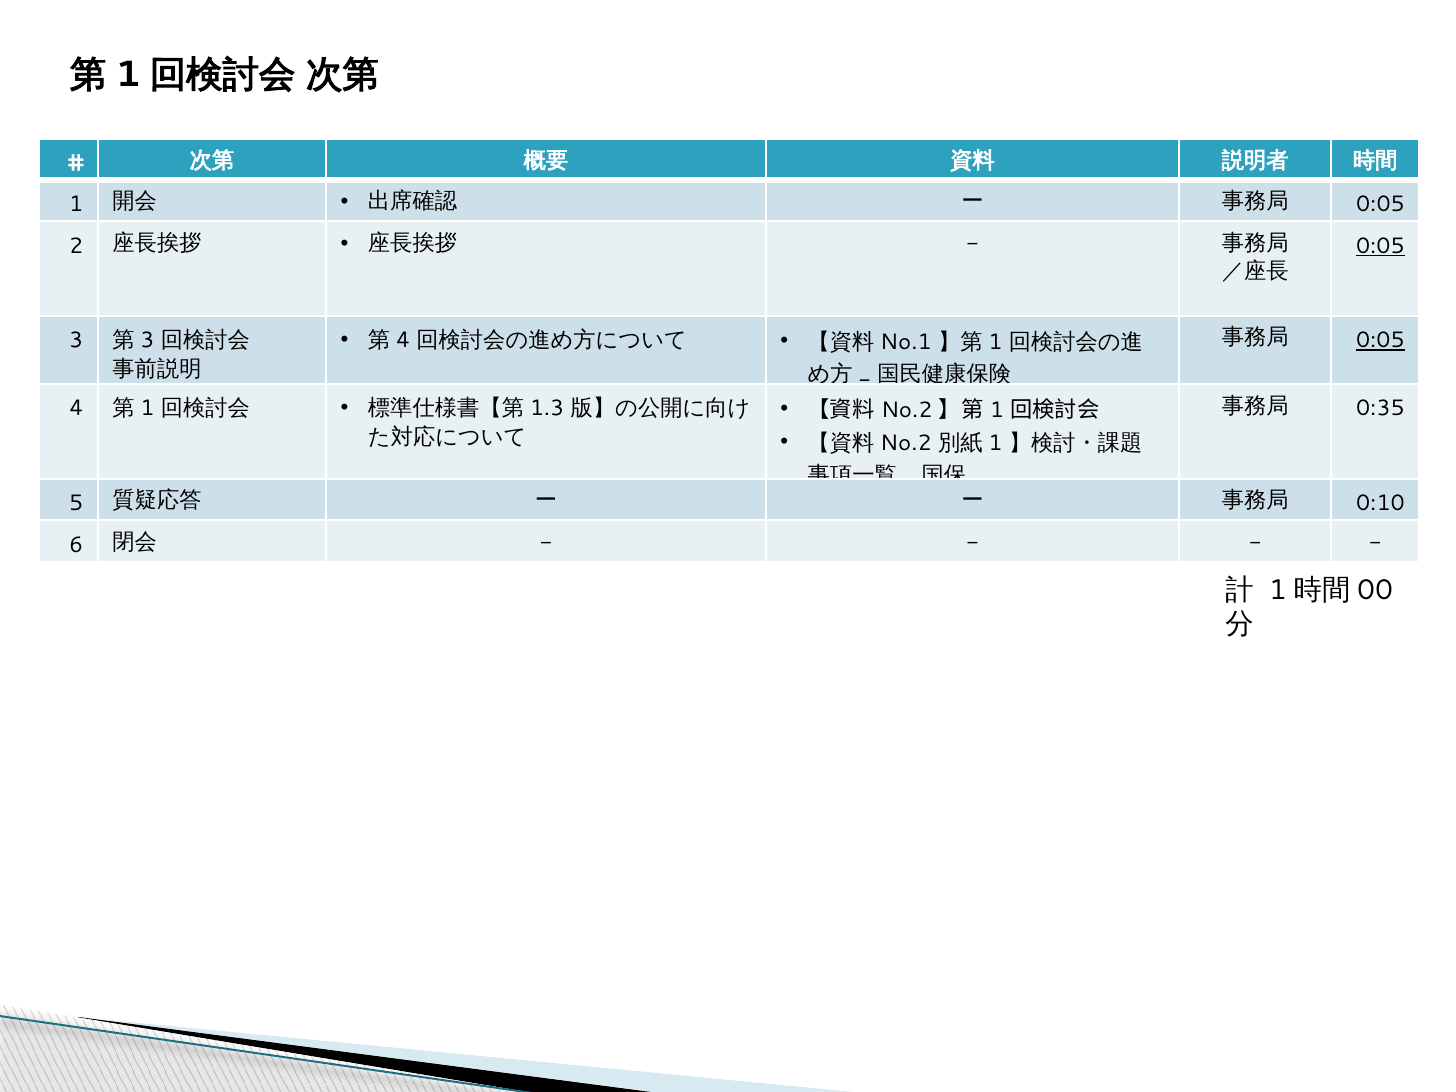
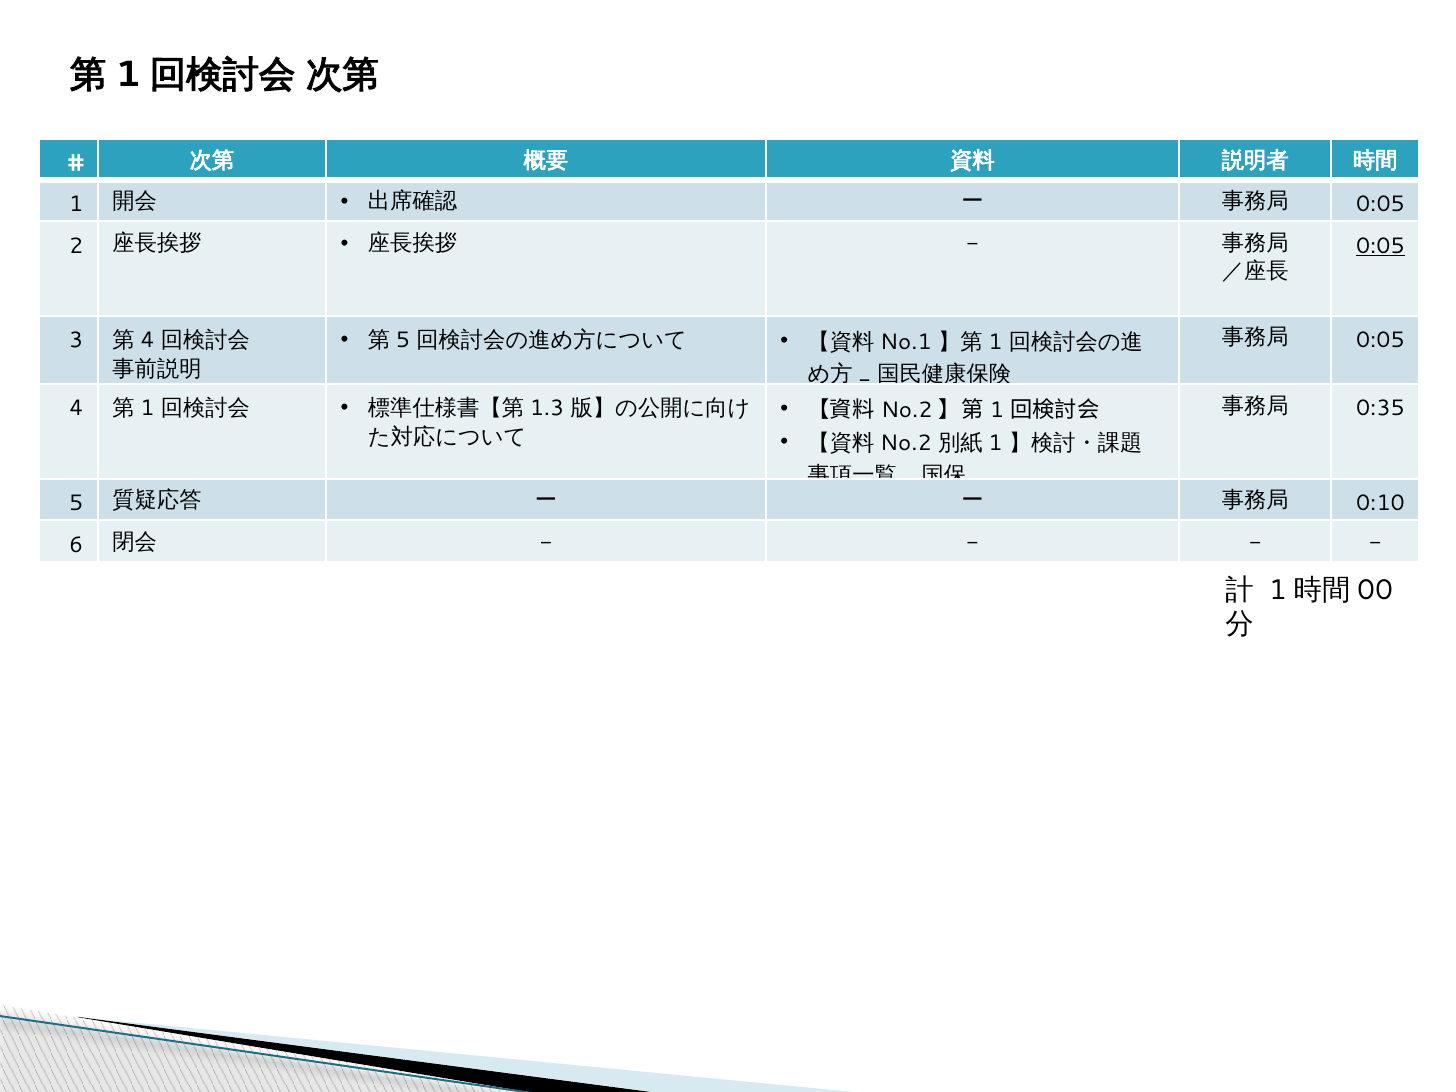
4 at (403, 341): 4 -> 5
0:05 at (1380, 341) underline: present -> none
3 at (147, 341): 3 -> 4
